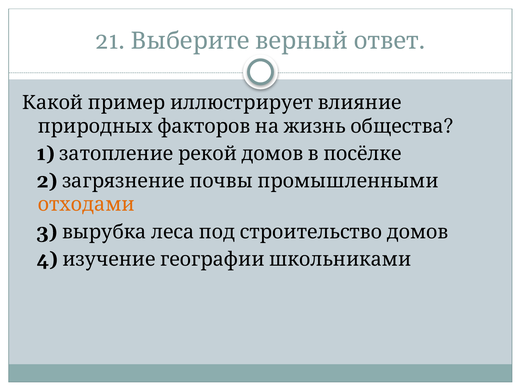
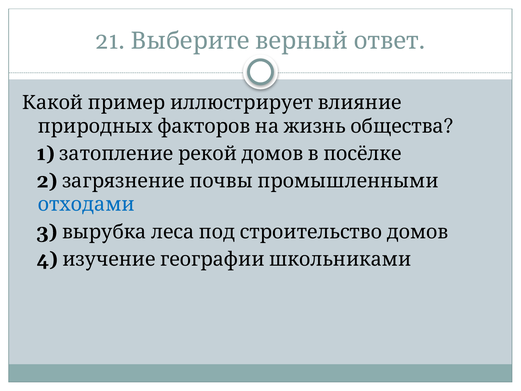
отходами colour: orange -> blue
